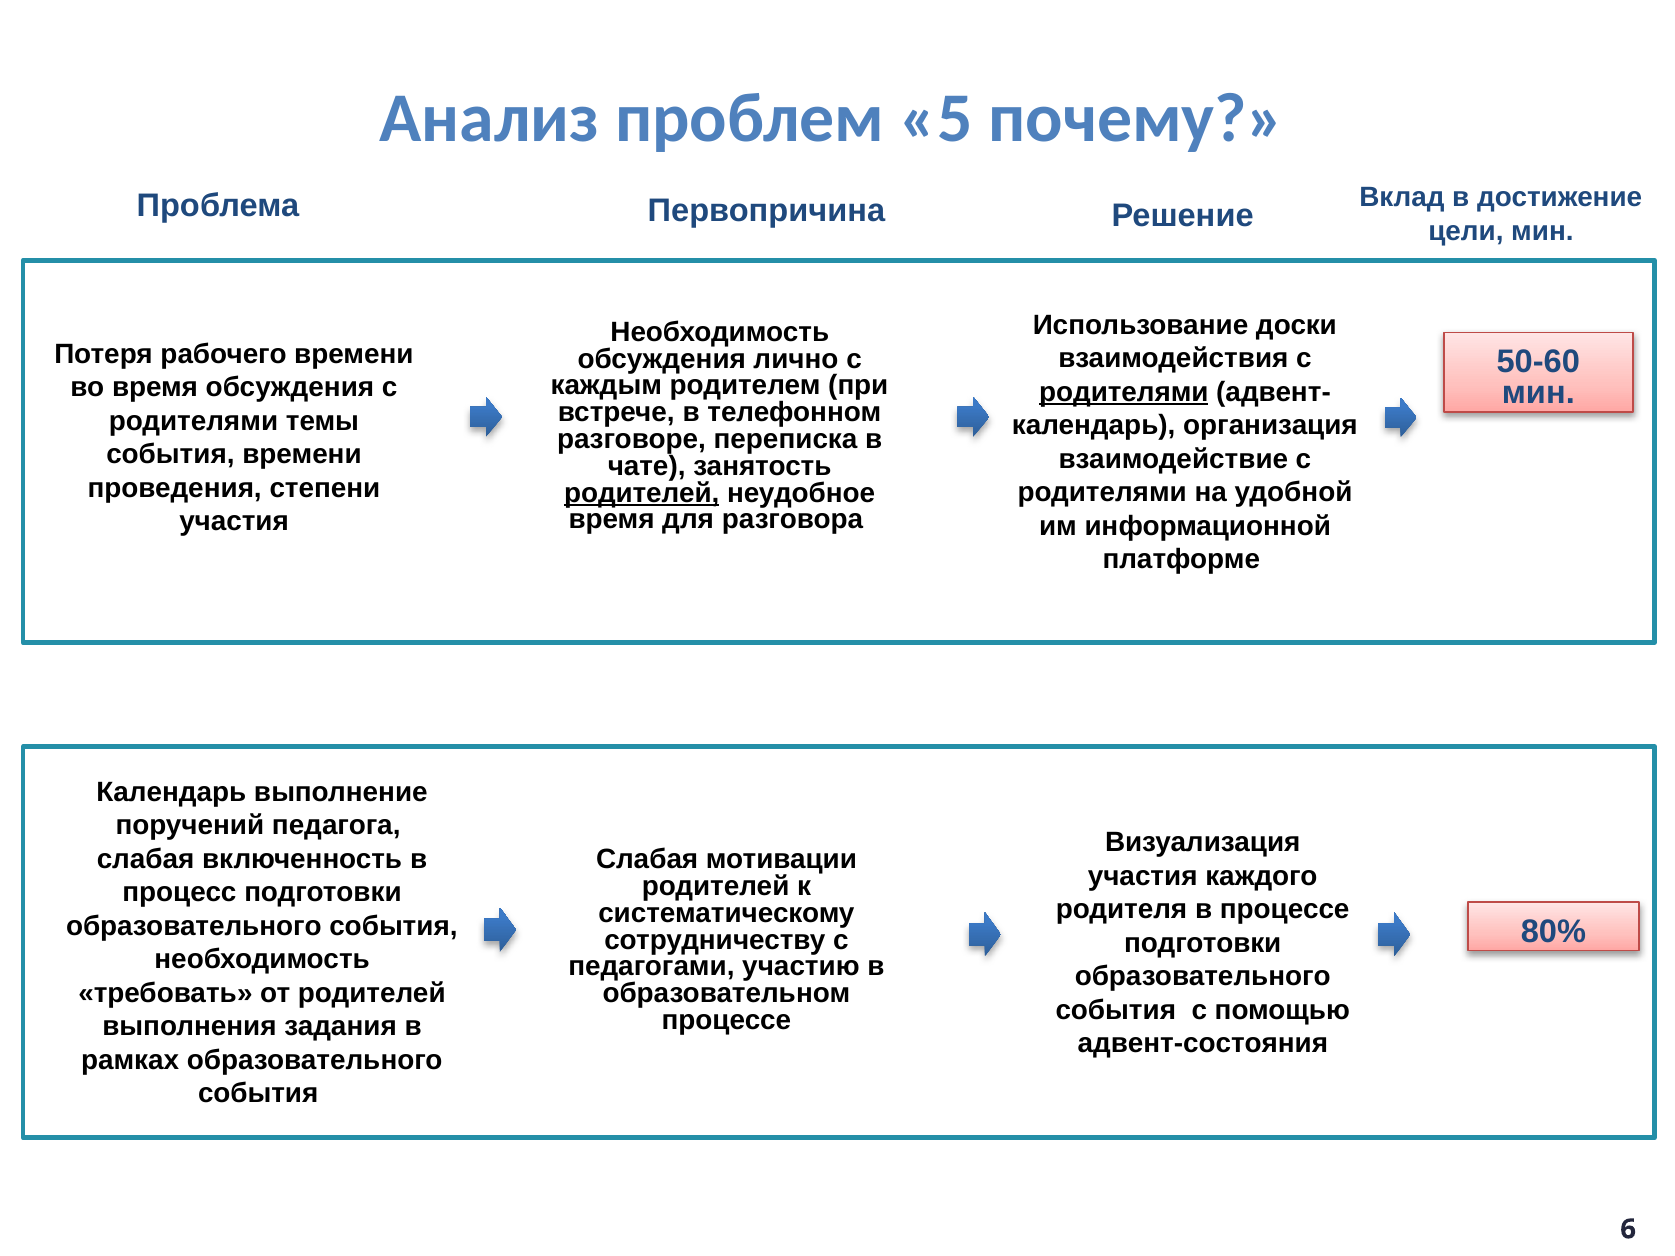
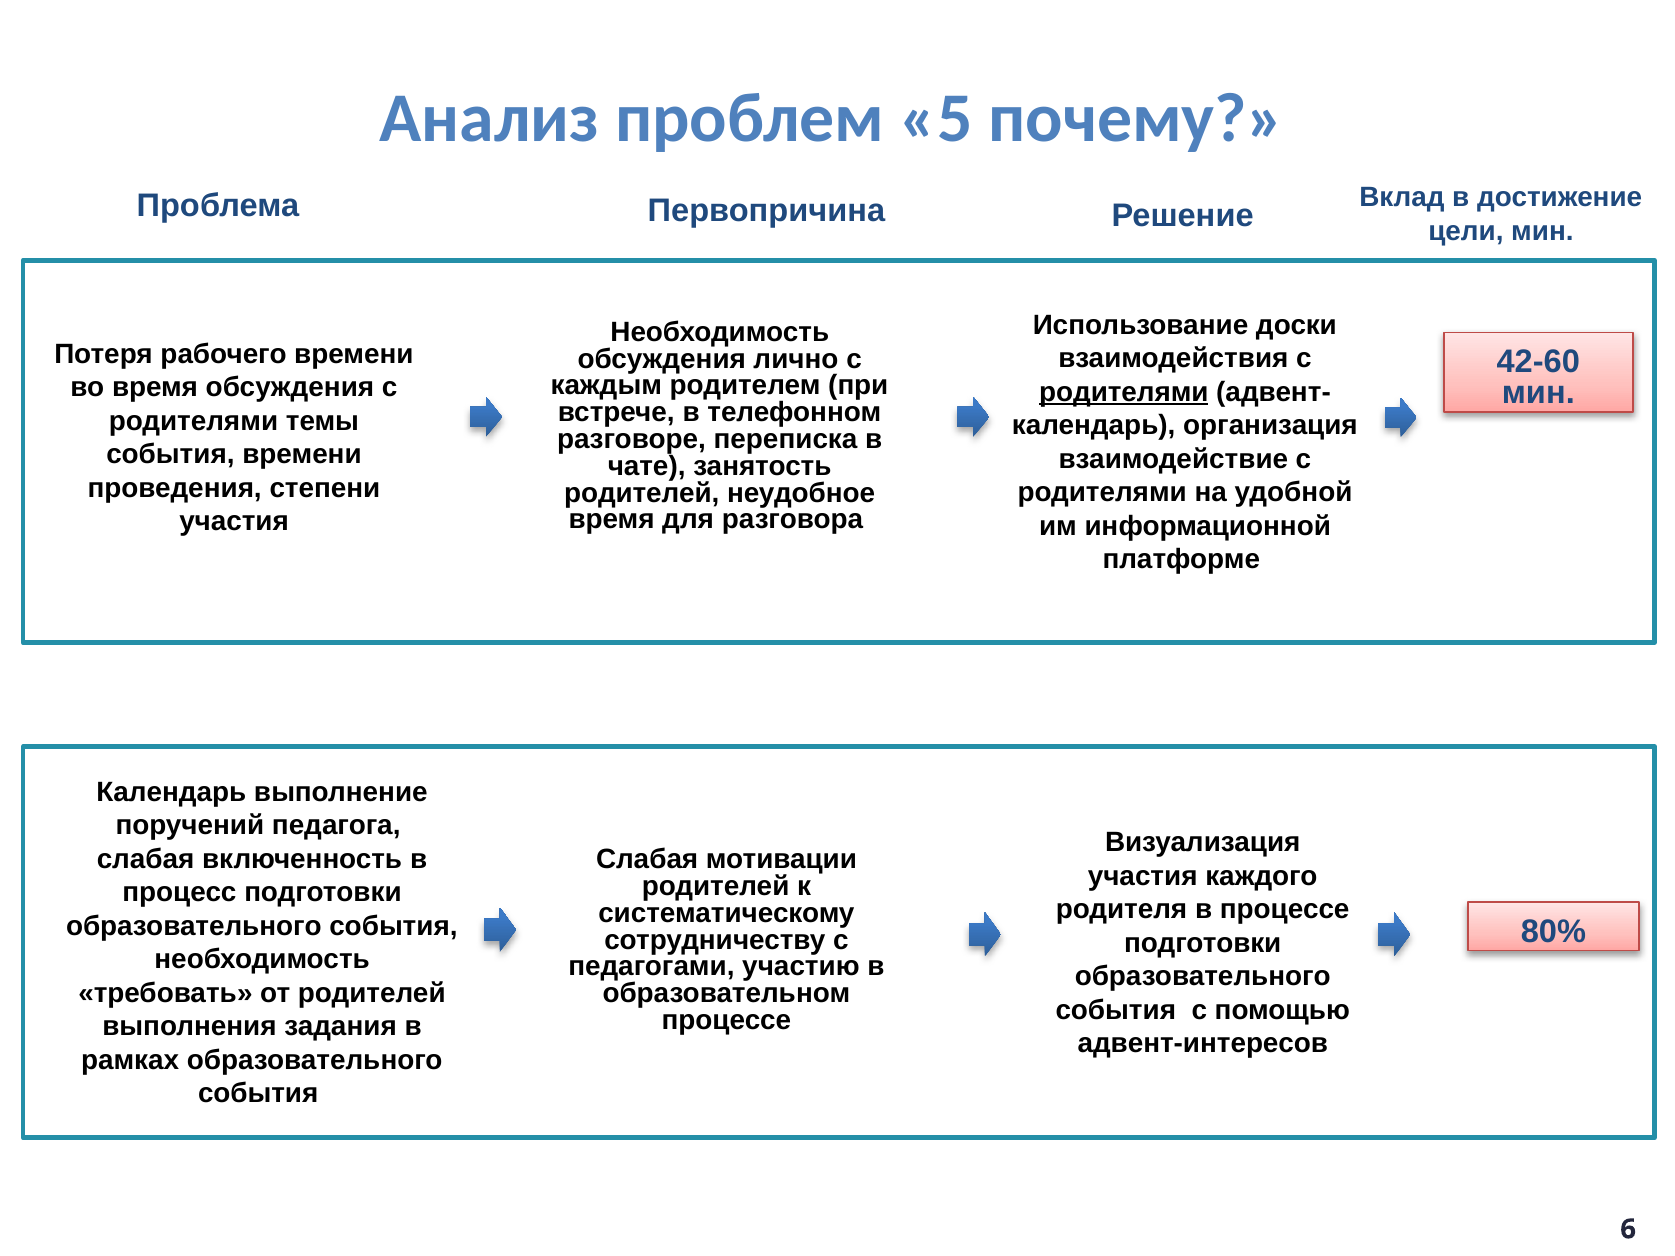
50-60: 50-60 -> 42-60
родителей at (642, 493) underline: present -> none
адвент-состояния: адвент-состояния -> адвент-интересов
